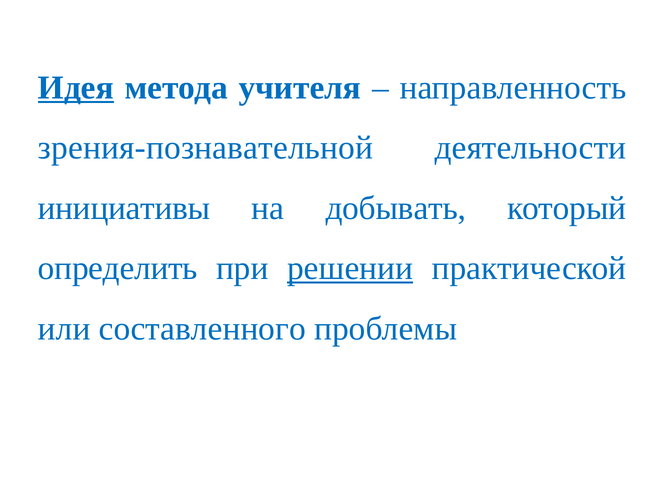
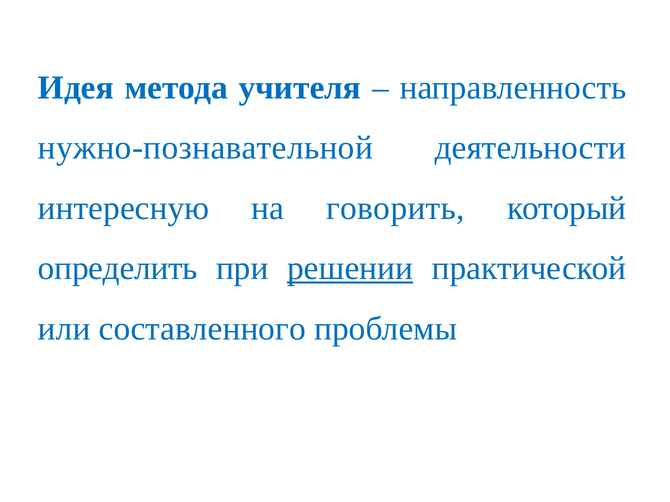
Идея underline: present -> none
зрения-познавательной: зрения-познавательной -> нужно-познавательной
инициативы: инициативы -> интересную
добывать: добывать -> говорить
